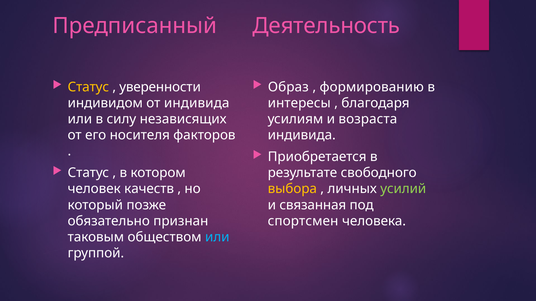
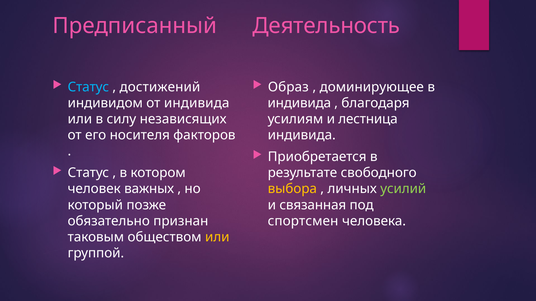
Статус at (88, 87) colour: yellow -> light blue
уверенности: уверенности -> достижений
формированию: формированию -> доминирующее
интересы at (299, 103): интересы -> индивида
возраста: возраста -> лестница
качеств: качеств -> важных
или at (217, 237) colour: light blue -> yellow
